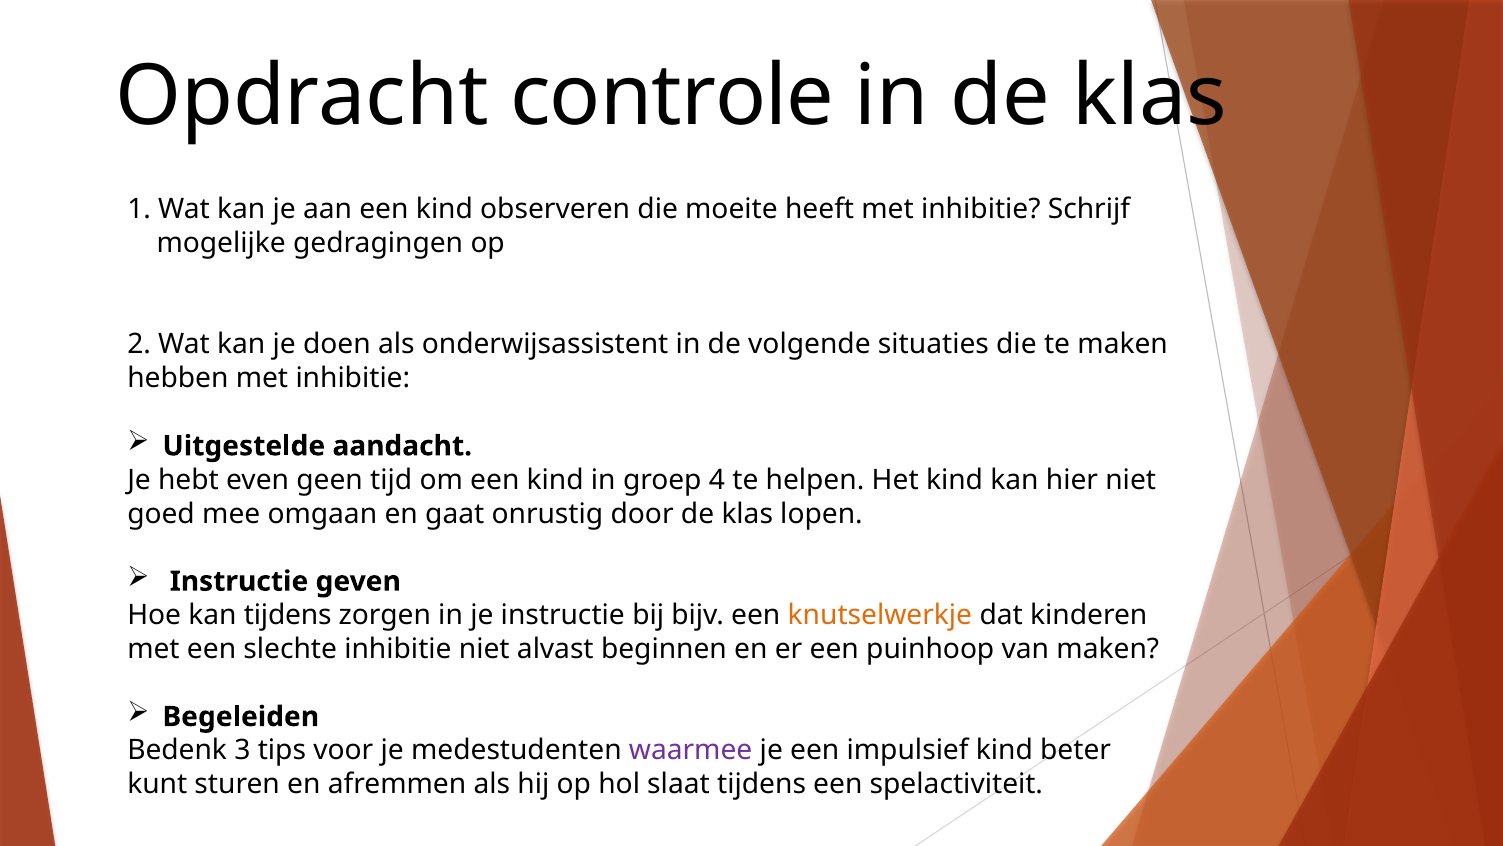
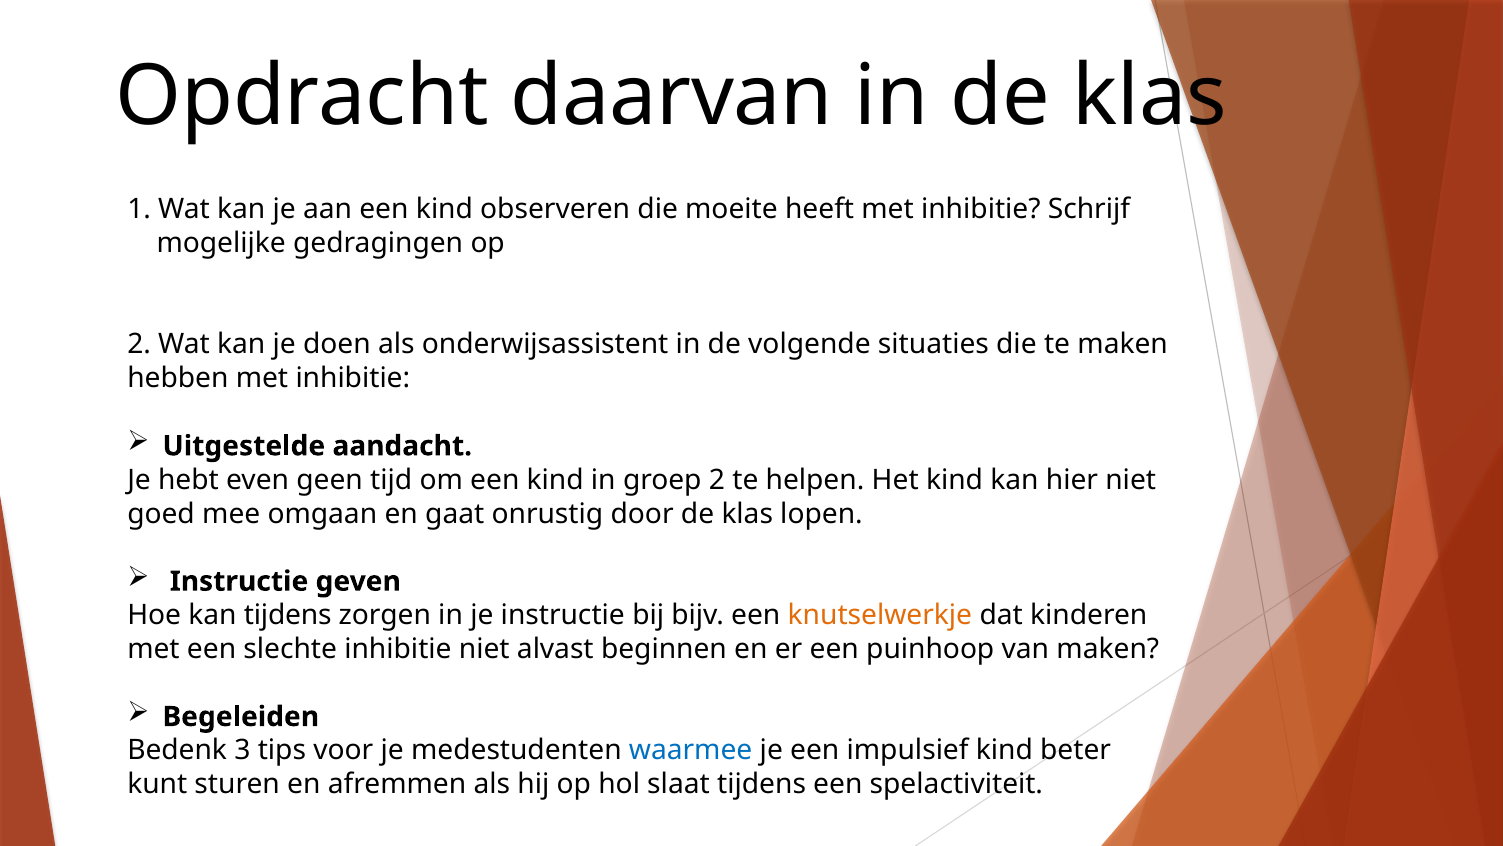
controle: controle -> daarvan
groep 4: 4 -> 2
waarmee colour: purple -> blue
